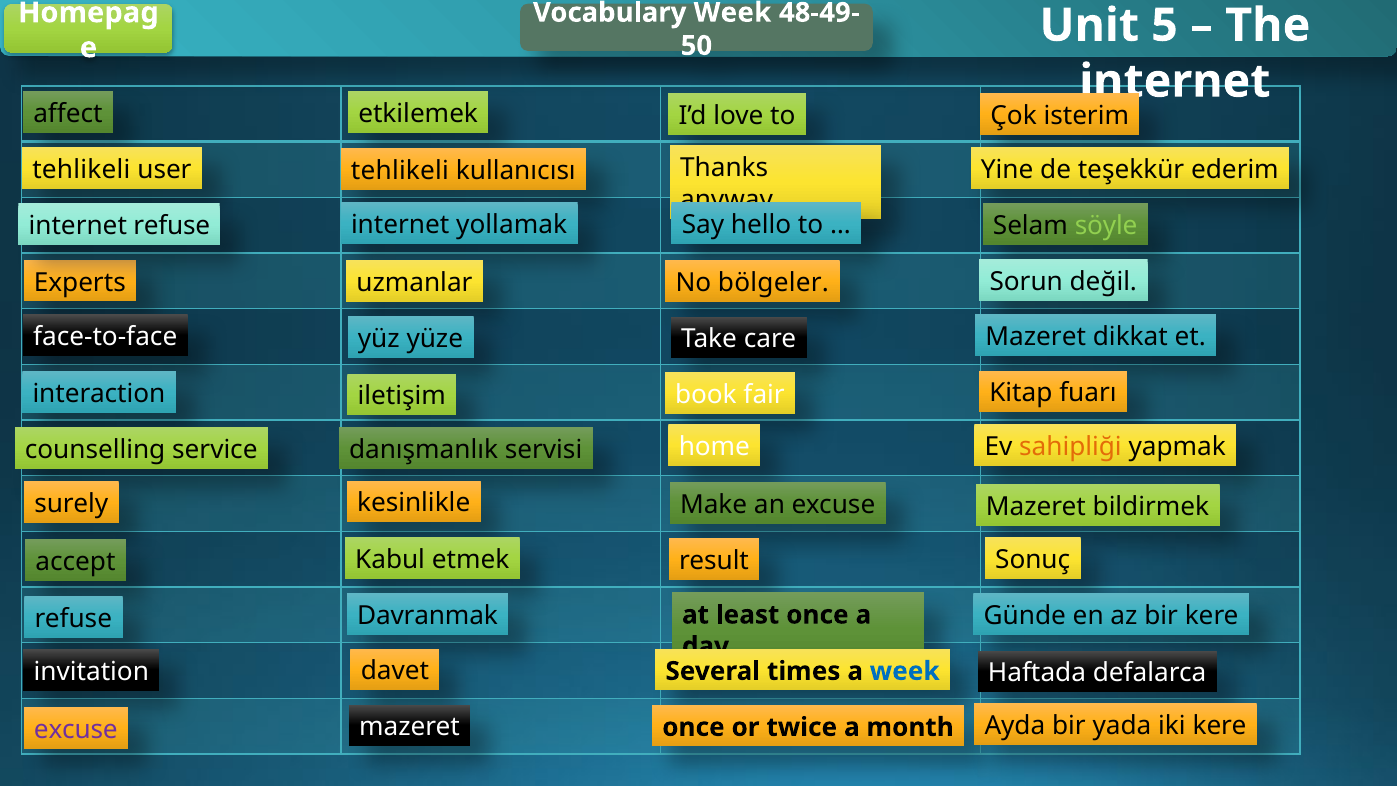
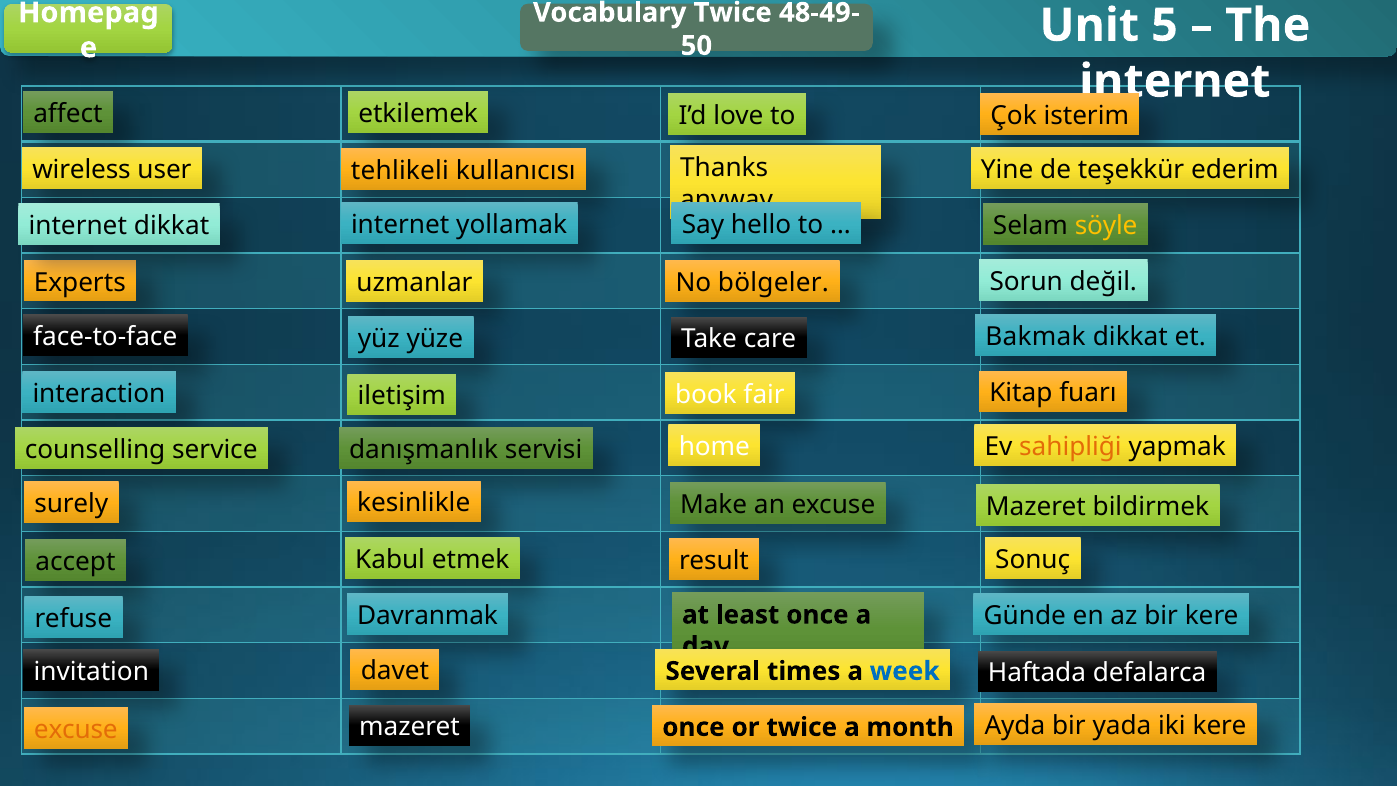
Vocabulary Week: Week -> Twice
tehlikeli at (81, 170): tehlikeli -> wireless
internet refuse: refuse -> dikkat
söyle colour: light green -> yellow
Mazeret at (1036, 337): Mazeret -> Bakmak
excuse at (76, 729) colour: purple -> orange
